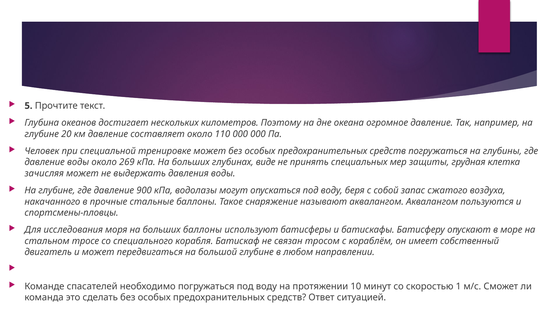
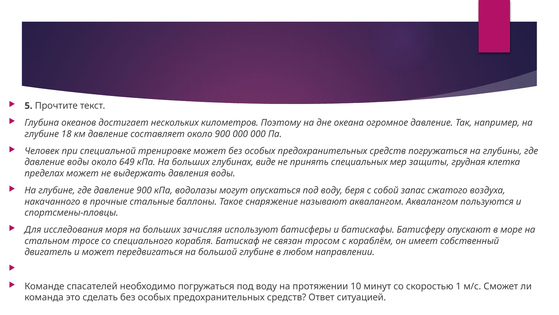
20: 20 -> 18
около 110: 110 -> 900
269: 269 -> 649
зачисляя: зачисляя -> пределах
больших баллоны: баллоны -> зачисляя
